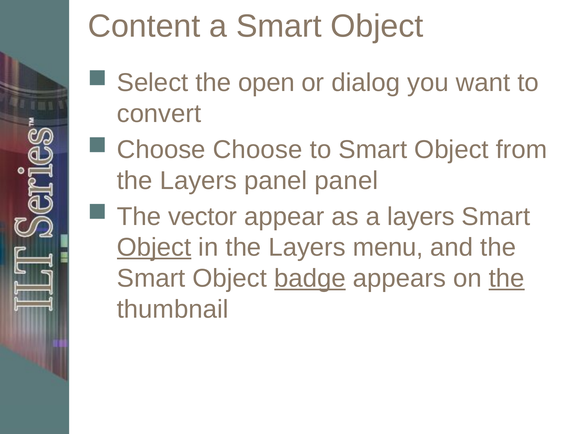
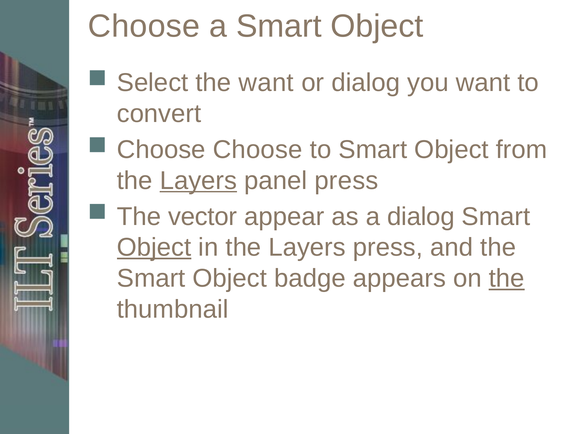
Content at (144, 26): Content -> Choose
the open: open -> want
Layers at (198, 181) underline: none -> present
panel panel: panel -> press
a layers: layers -> dialog
Layers menu: menu -> press
badge underline: present -> none
